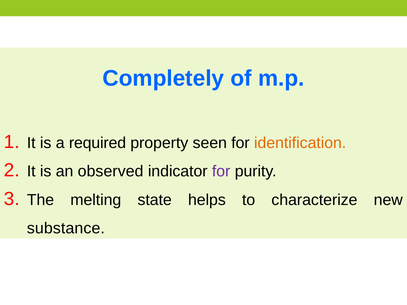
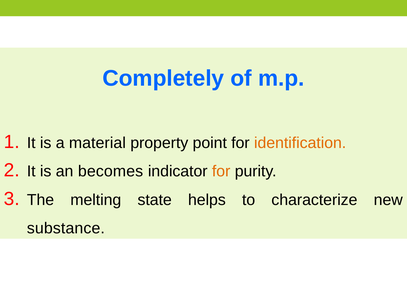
required: required -> material
seen: seen -> point
observed: observed -> becomes
for at (221, 172) colour: purple -> orange
